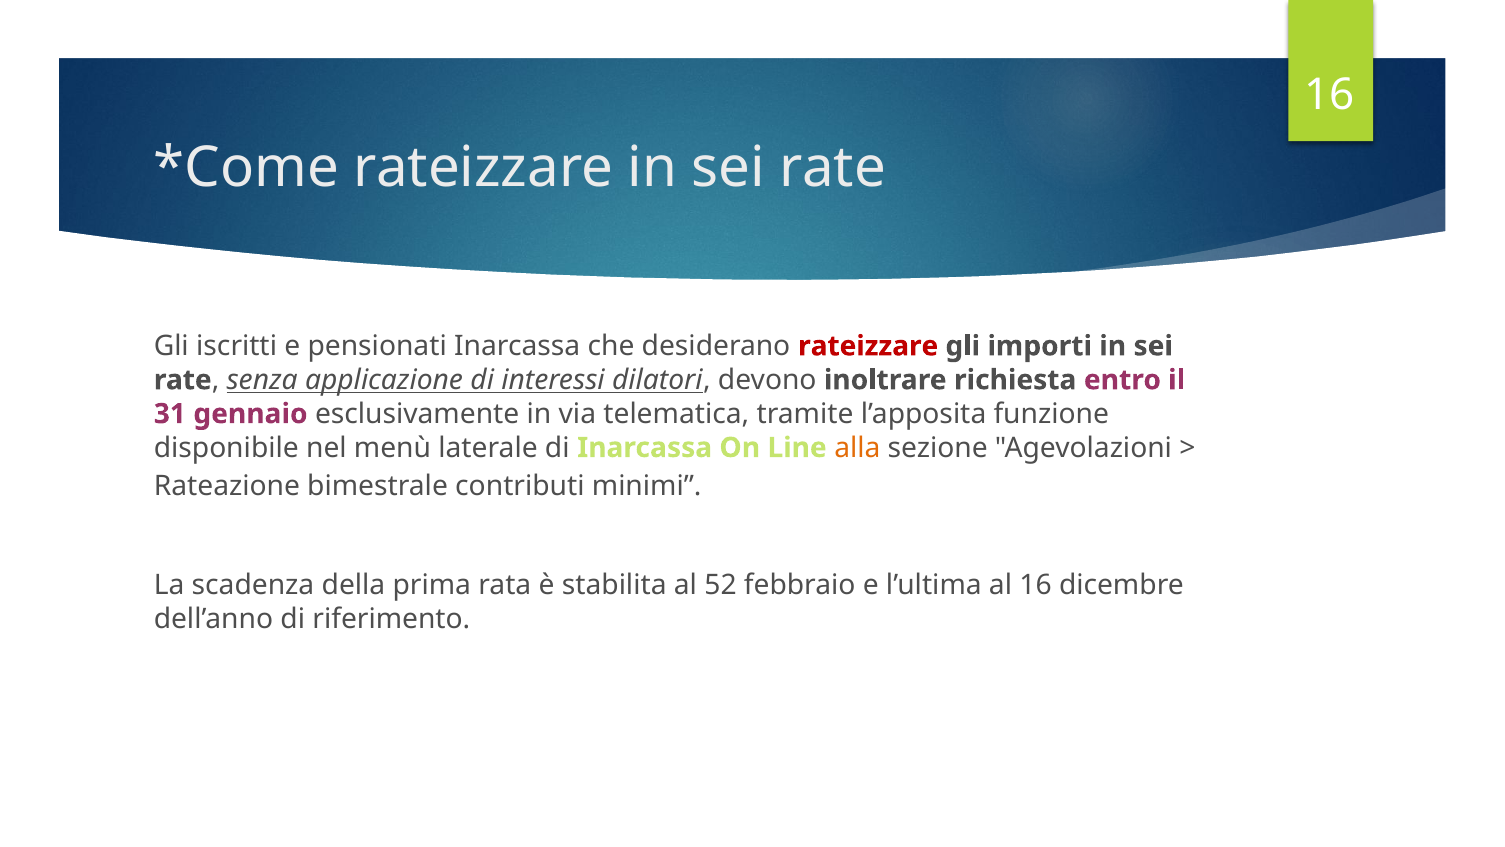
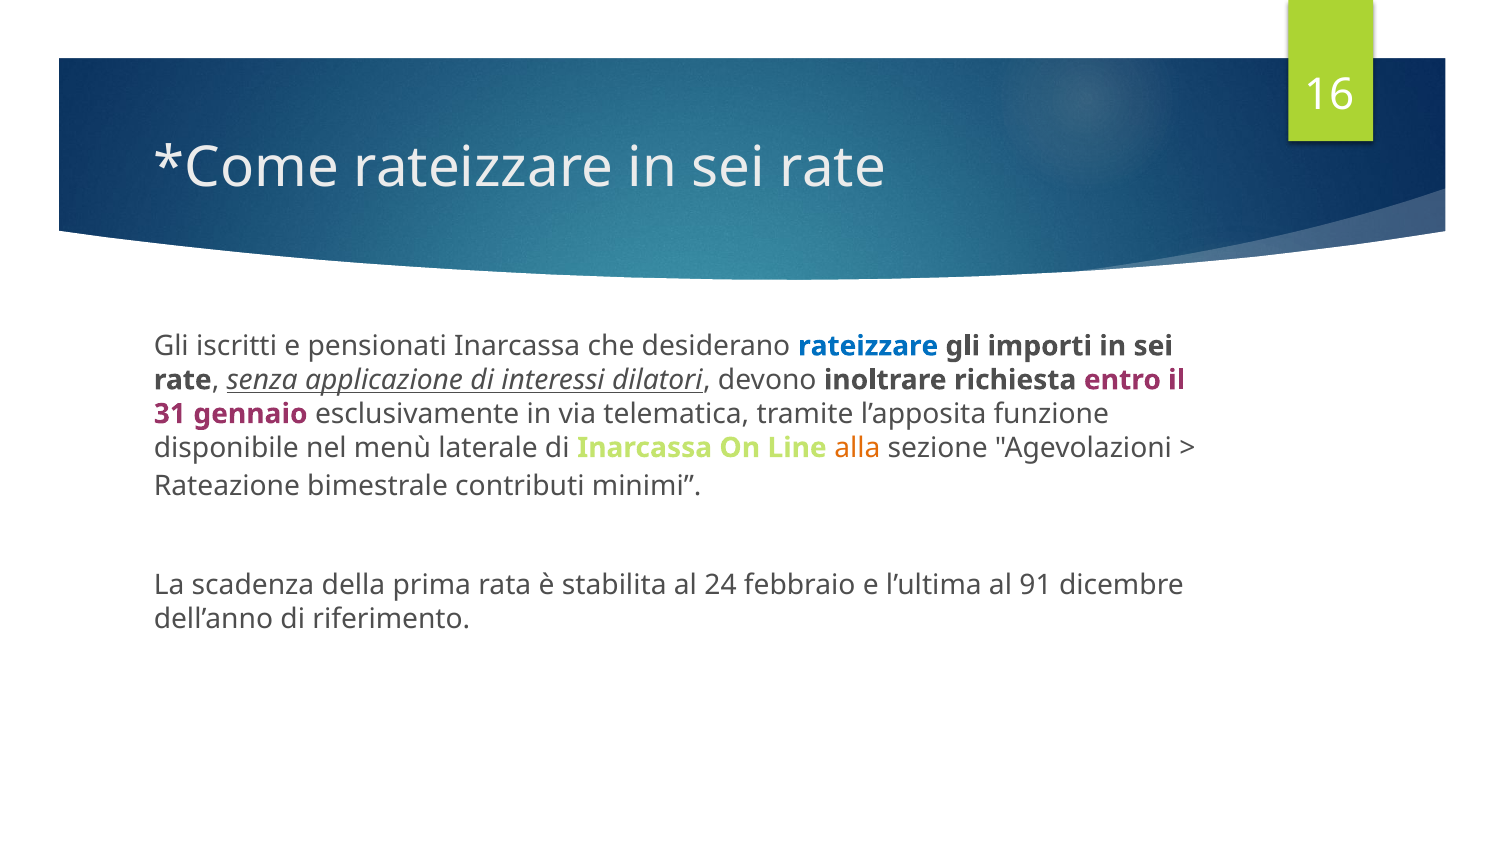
rateizzare at (868, 346) colour: red -> blue
52: 52 -> 24
al 16: 16 -> 91
